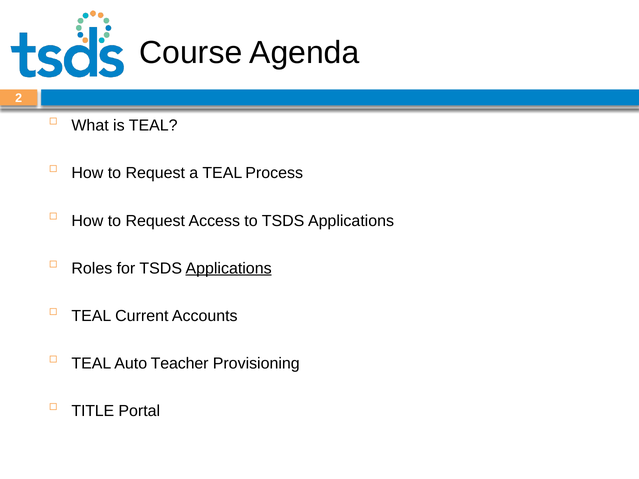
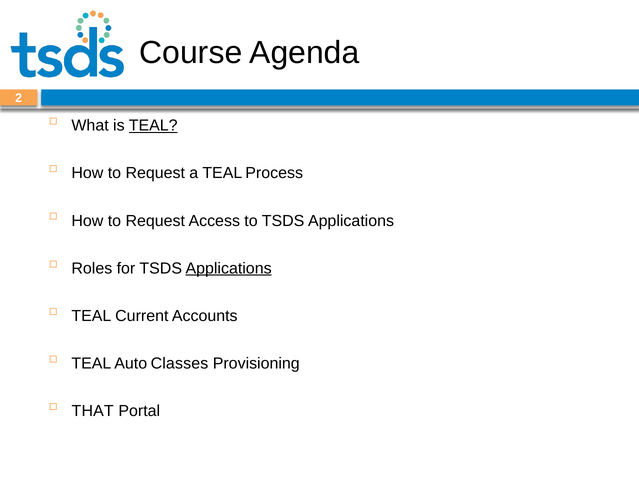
TEAL at (153, 126) underline: none -> present
Teacher: Teacher -> Classes
TITLE: TITLE -> THAT
